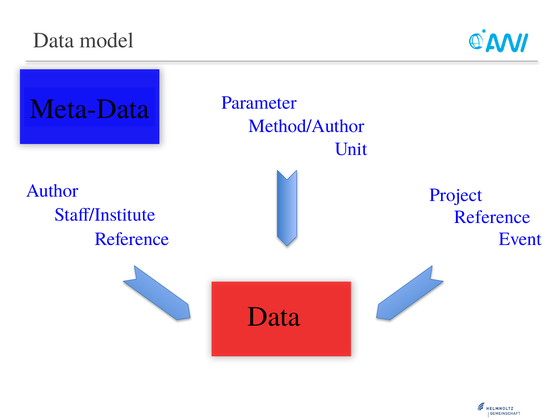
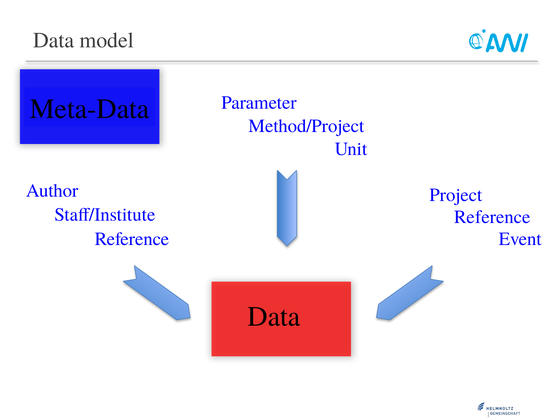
Method/Author: Method/Author -> Method/Project
